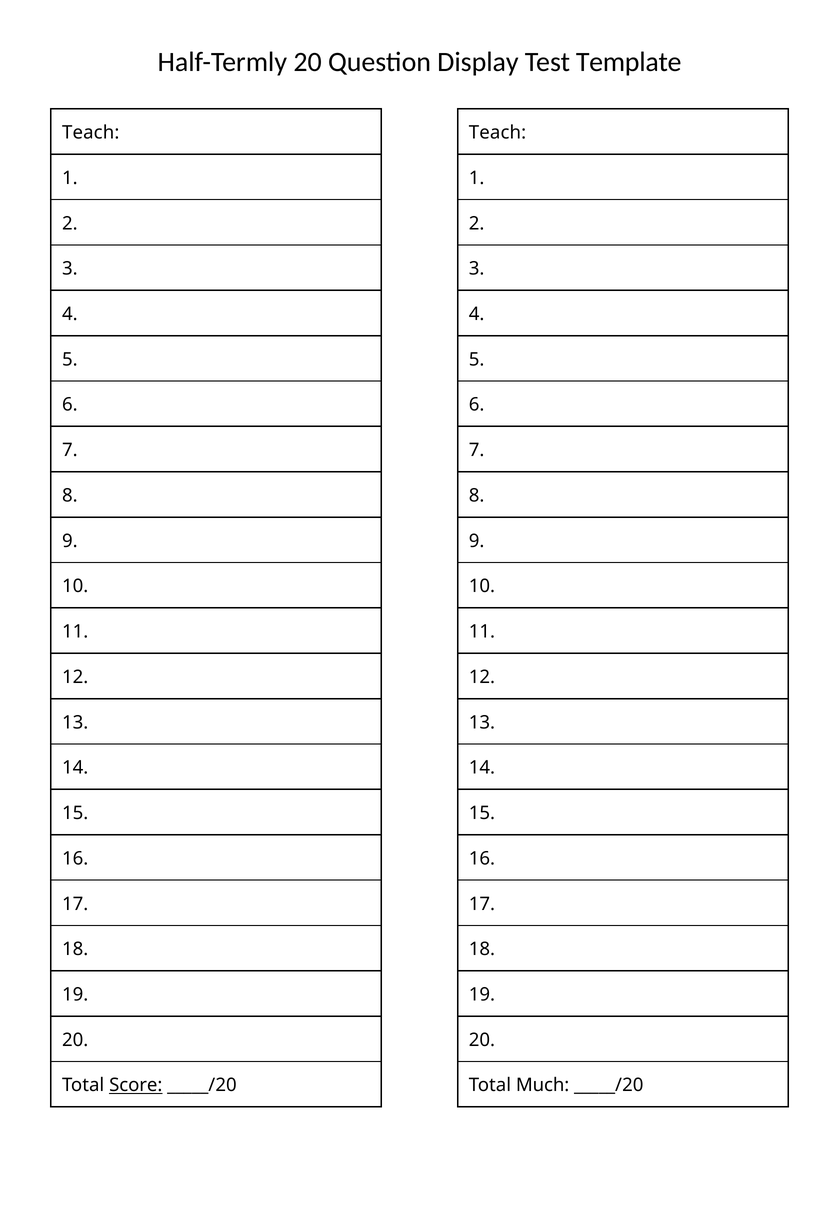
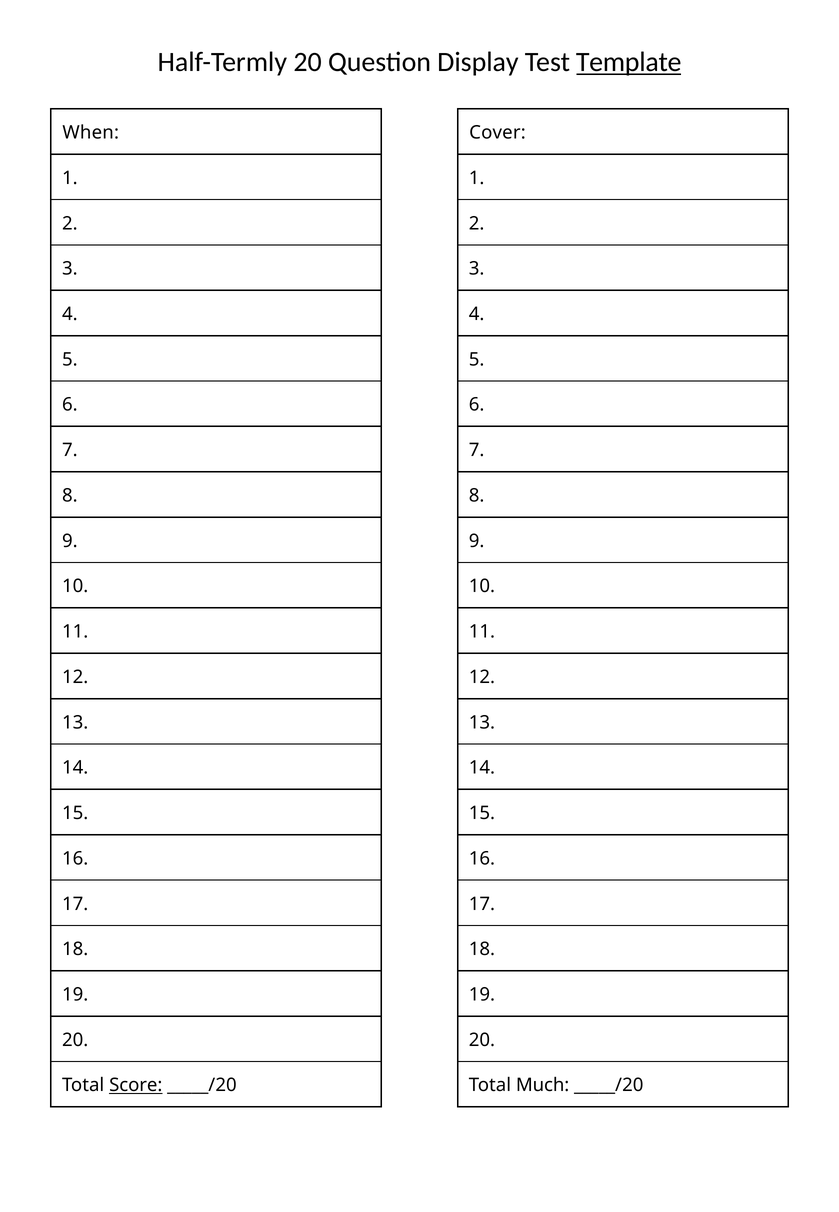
Template underline: none -> present
Teach at (91, 133): Teach -> When
Teach at (498, 133): Teach -> Cover
